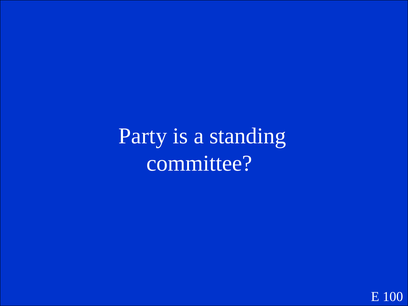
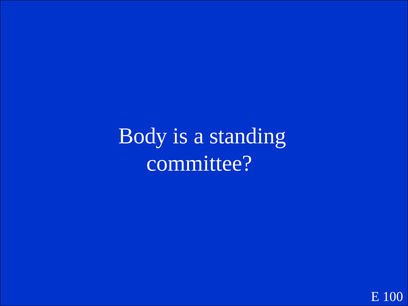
Party: Party -> Body
